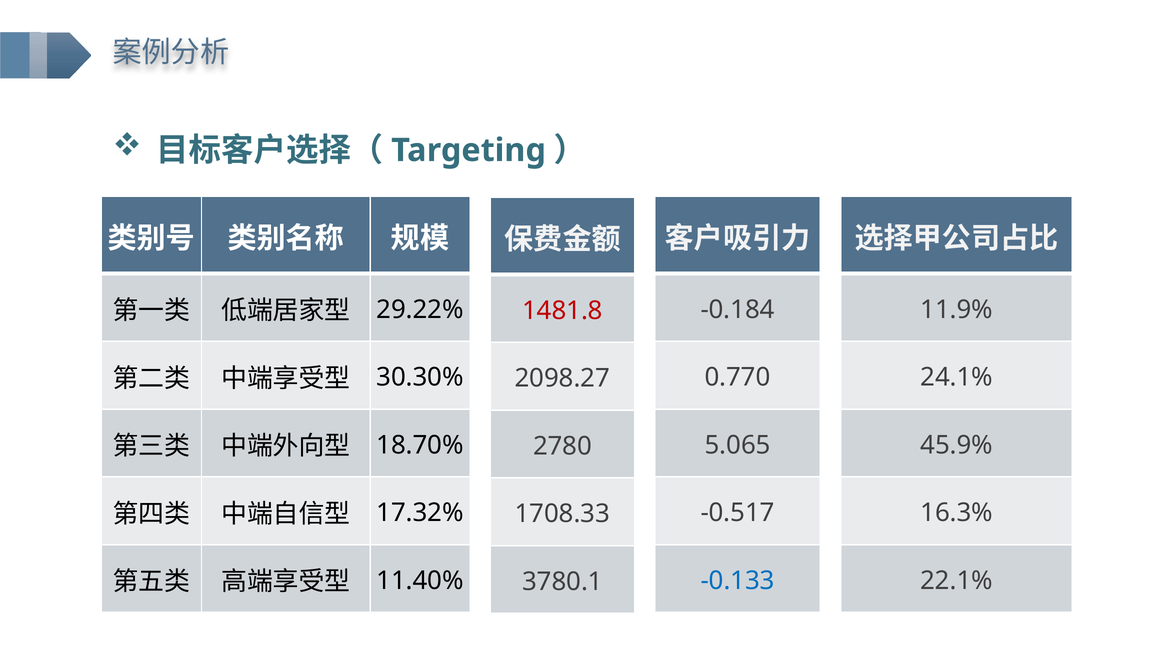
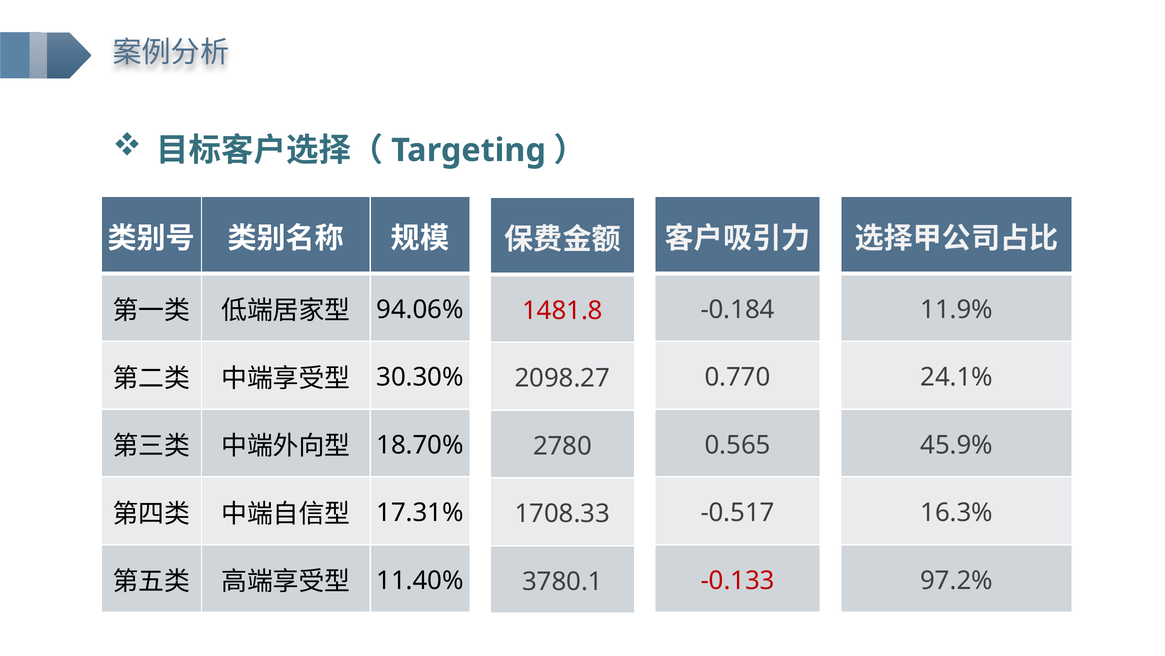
29.22%: 29.22% -> 94.06%
5.065: 5.065 -> 0.565
17.32%: 17.32% -> 17.31%
-0.133 colour: blue -> red
22.1%: 22.1% -> 97.2%
